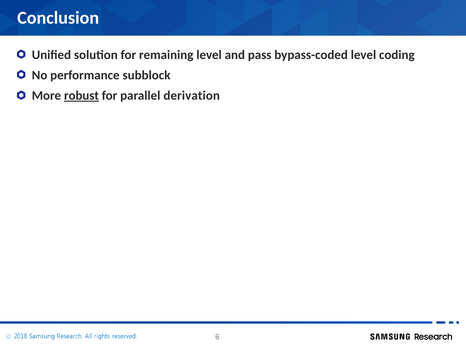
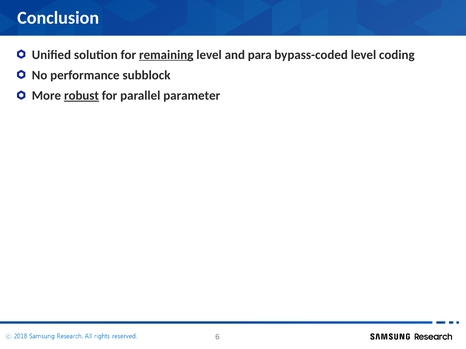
remaining underline: none -> present
pass: pass -> para
derivation: derivation -> parameter
